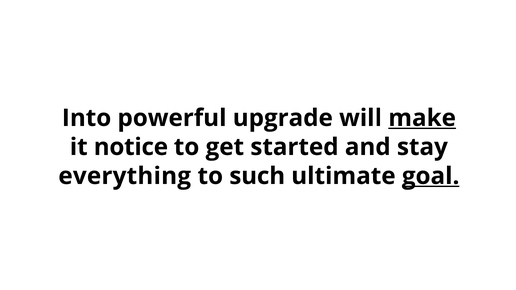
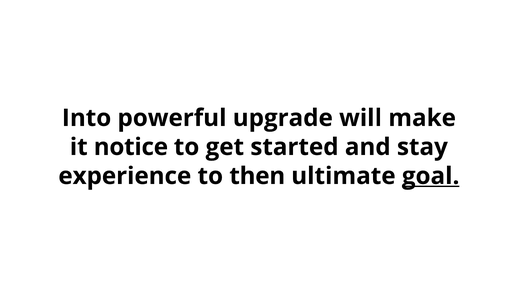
make underline: present -> none
everything: everything -> experience
such: such -> then
